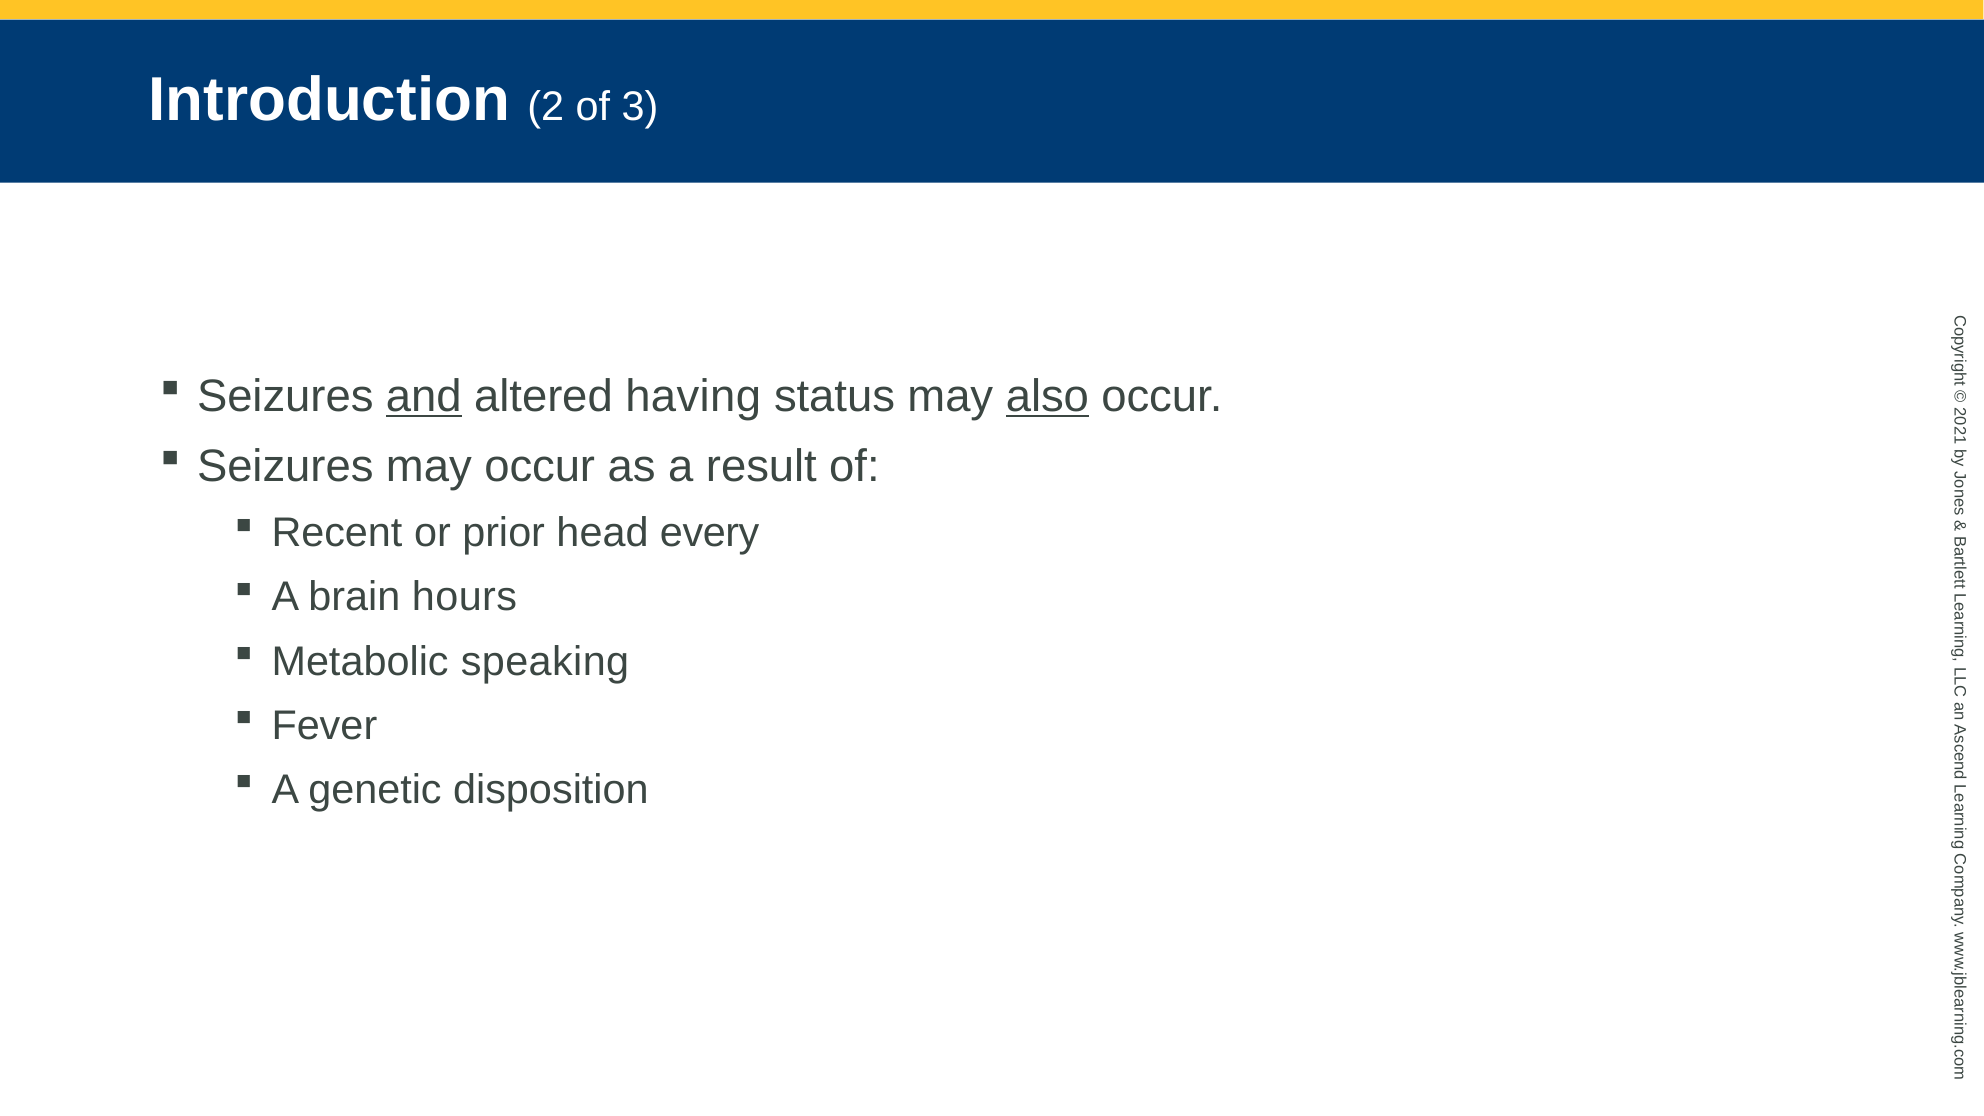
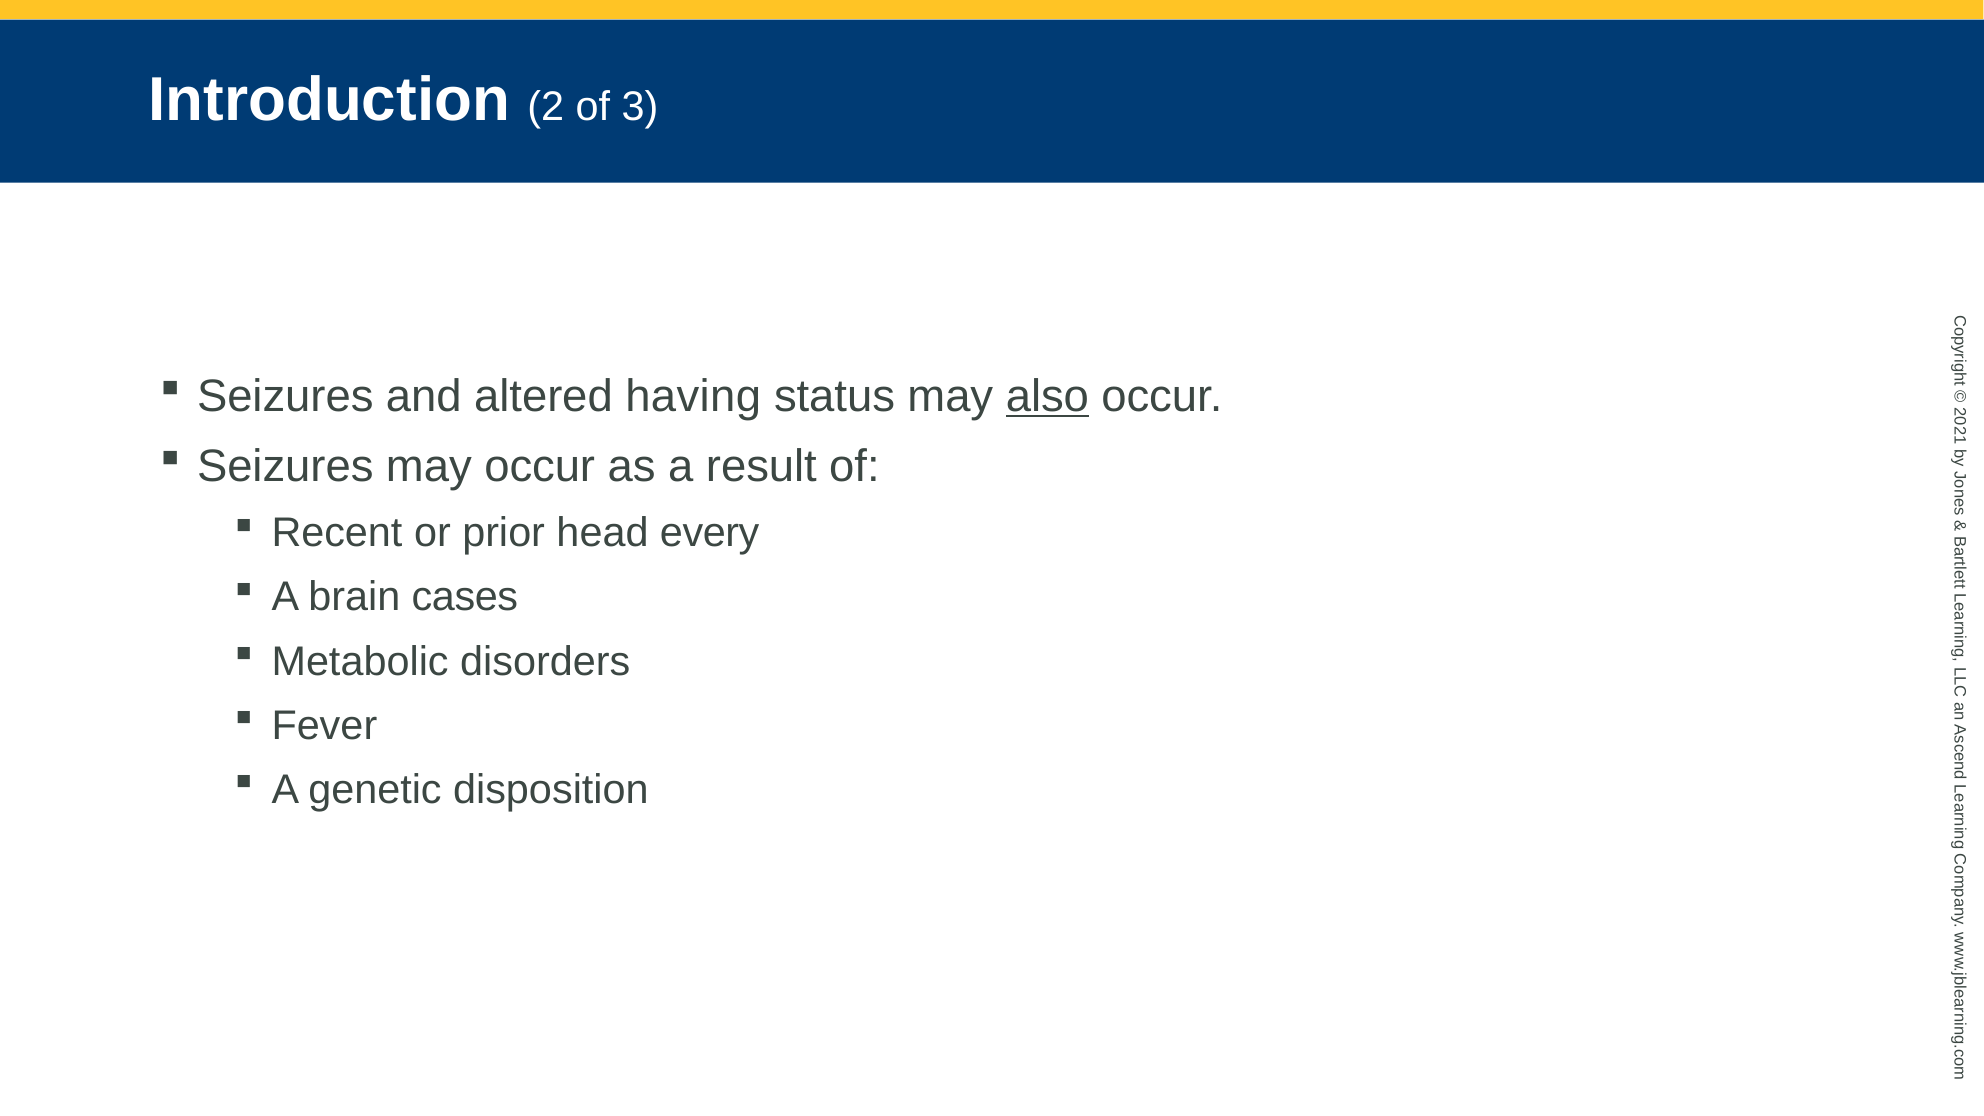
and underline: present -> none
hours: hours -> cases
speaking: speaking -> disorders
